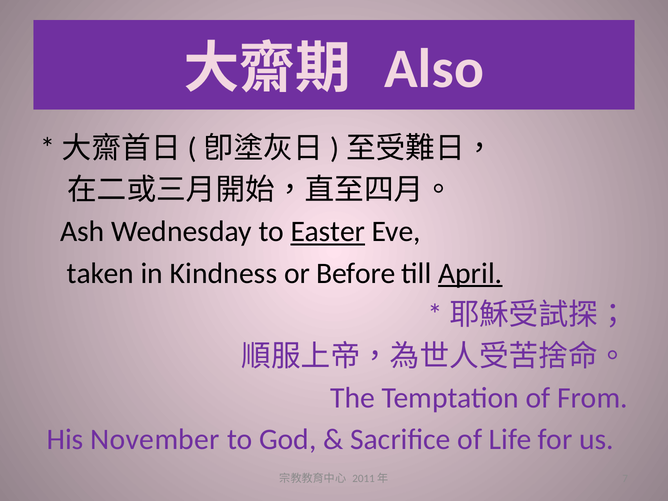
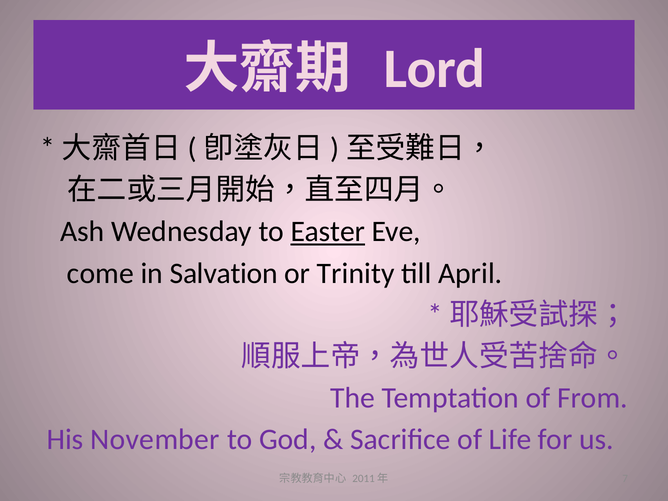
Also: Also -> Lord
taken: taken -> come
Kindness: Kindness -> Salvation
Before: Before -> Trinity
April underline: present -> none
